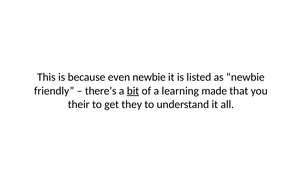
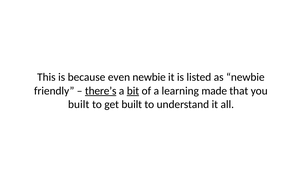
there’s underline: none -> present
their at (79, 104): their -> built
get they: they -> built
